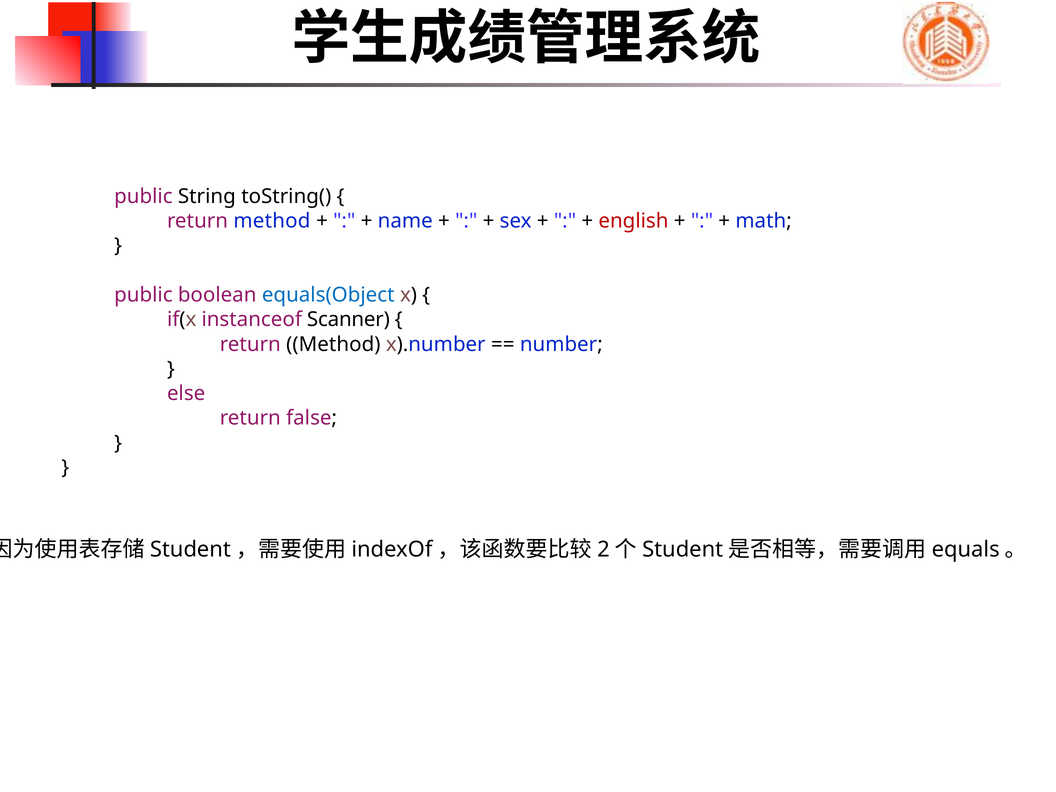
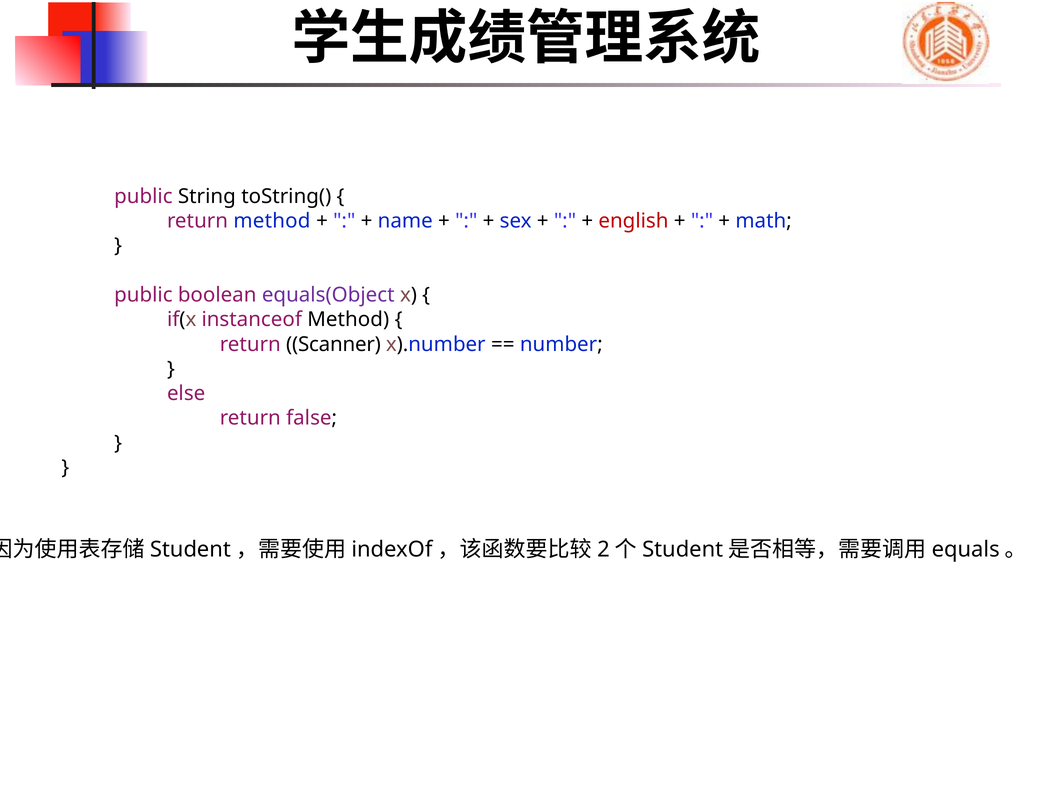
equals(Object colour: blue -> purple
instanceof Scanner: Scanner -> Method
Method at (333, 344): Method -> Scanner
